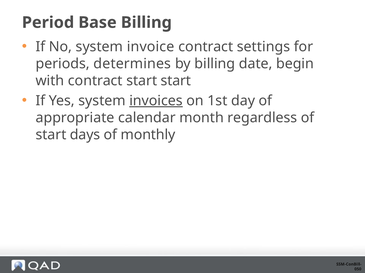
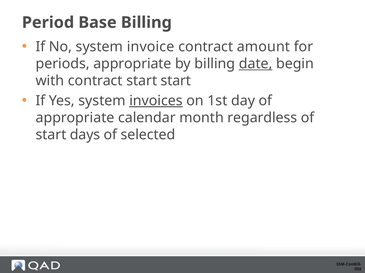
settings: settings -> amount
periods determines: determines -> appropriate
date underline: none -> present
monthly: monthly -> selected
